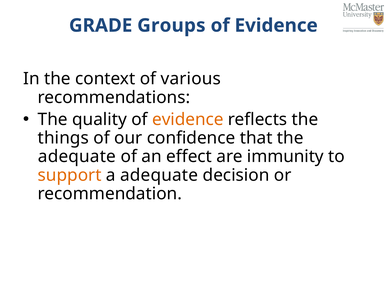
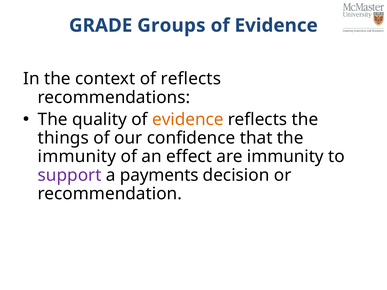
of various: various -> reflects
adequate at (77, 157): adequate -> immunity
support colour: orange -> purple
a adequate: adequate -> payments
